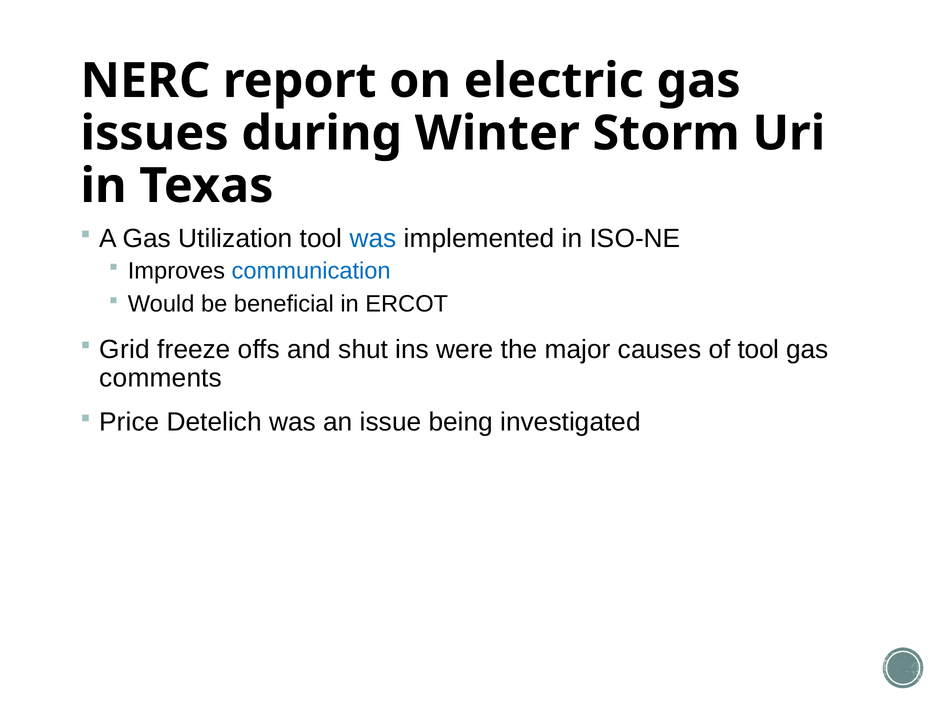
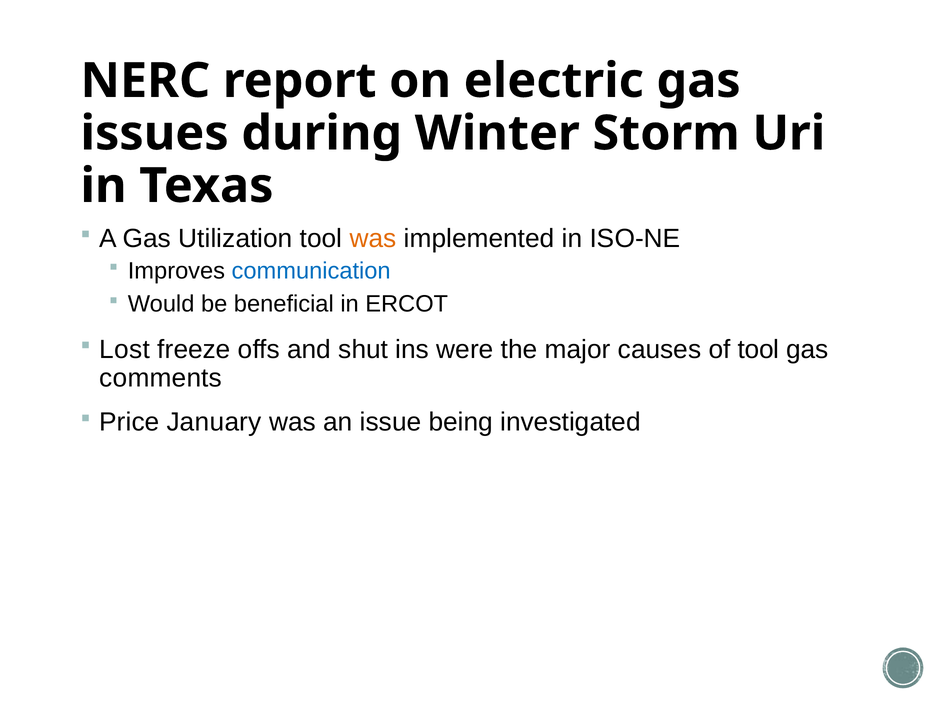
was at (373, 239) colour: blue -> orange
Grid: Grid -> Lost
Detelich: Detelich -> January
